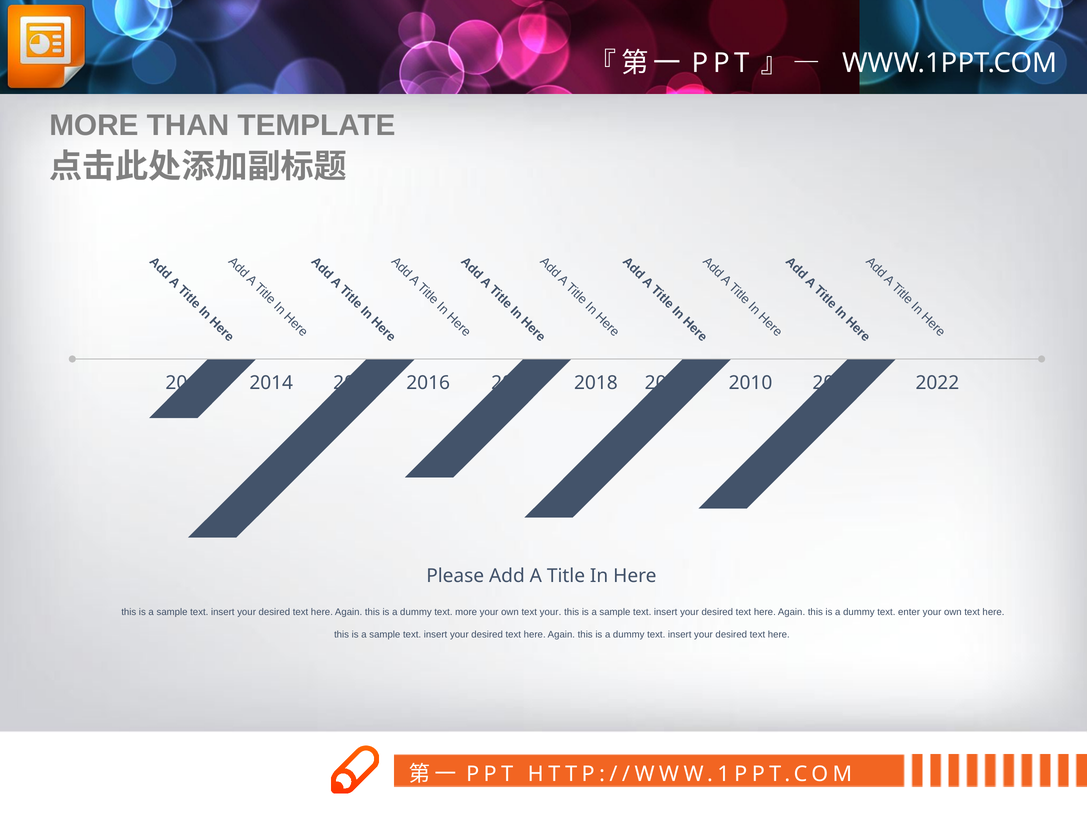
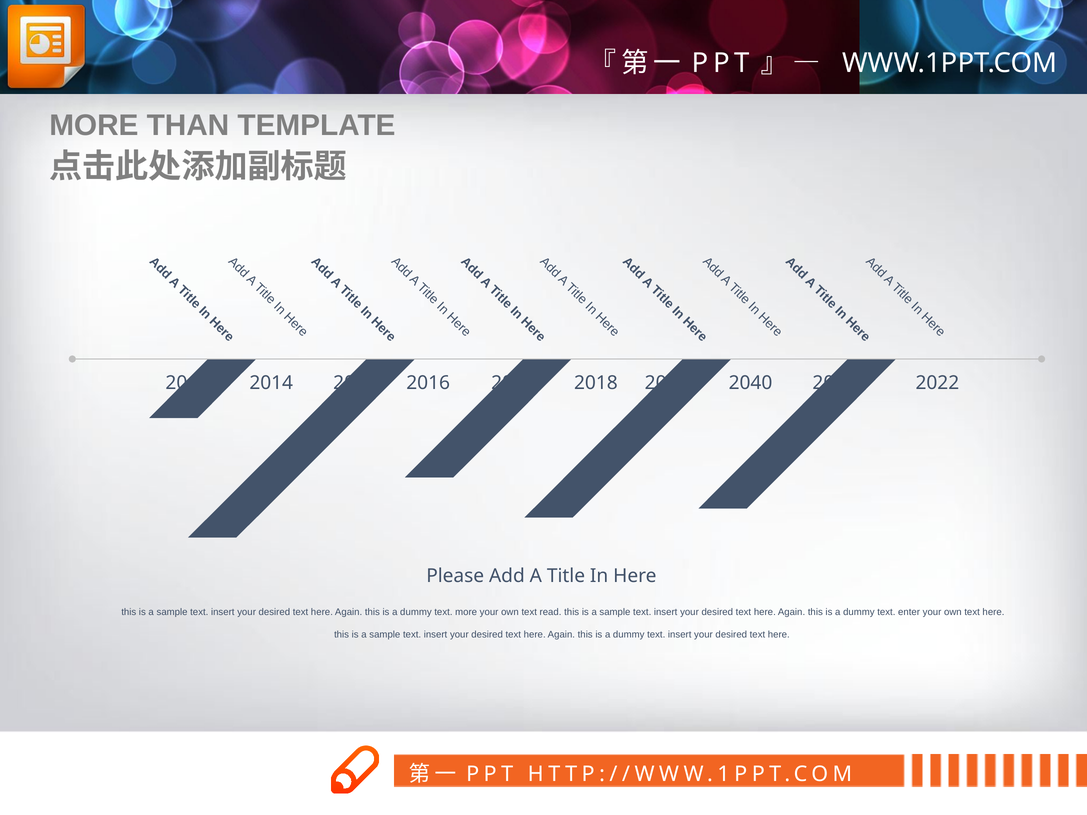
2010: 2010 -> 2040
text your: your -> read
